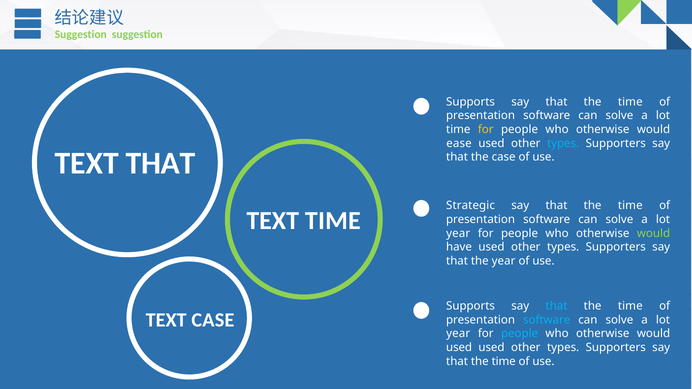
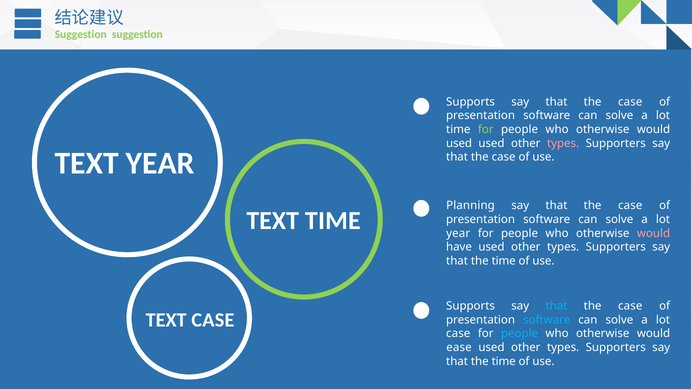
time at (630, 102): time -> case
for at (486, 130) colour: yellow -> light green
ease at (459, 143): ease -> used
types at (563, 143) colour: light blue -> pink
TEXT THAT: THAT -> YEAR
Strategic: Strategic -> Planning
time at (630, 206): time -> case
would at (654, 233) colour: light green -> pink
year at (504, 261): year -> time
time at (630, 306): time -> case
year at (458, 334): year -> case
used at (459, 348): used -> ease
